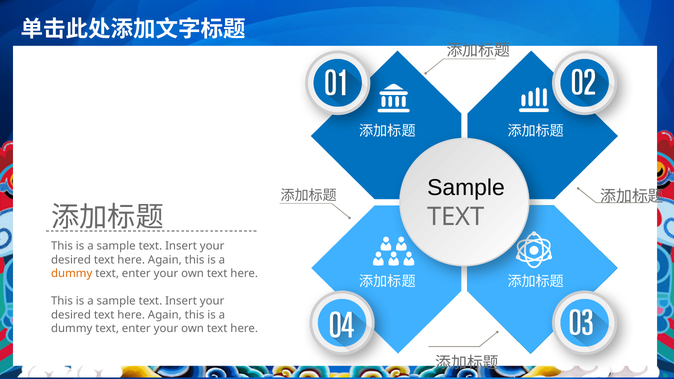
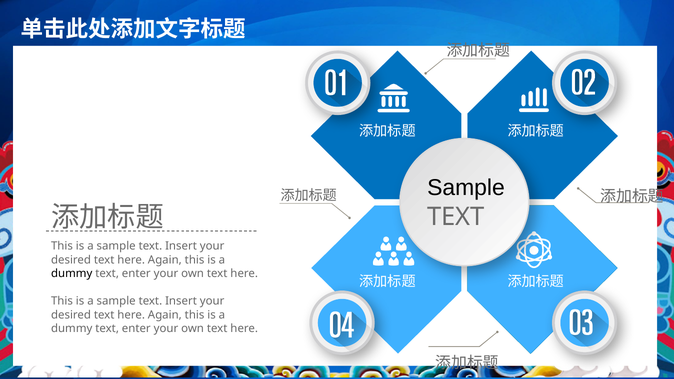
dummy at (72, 274) colour: orange -> black
